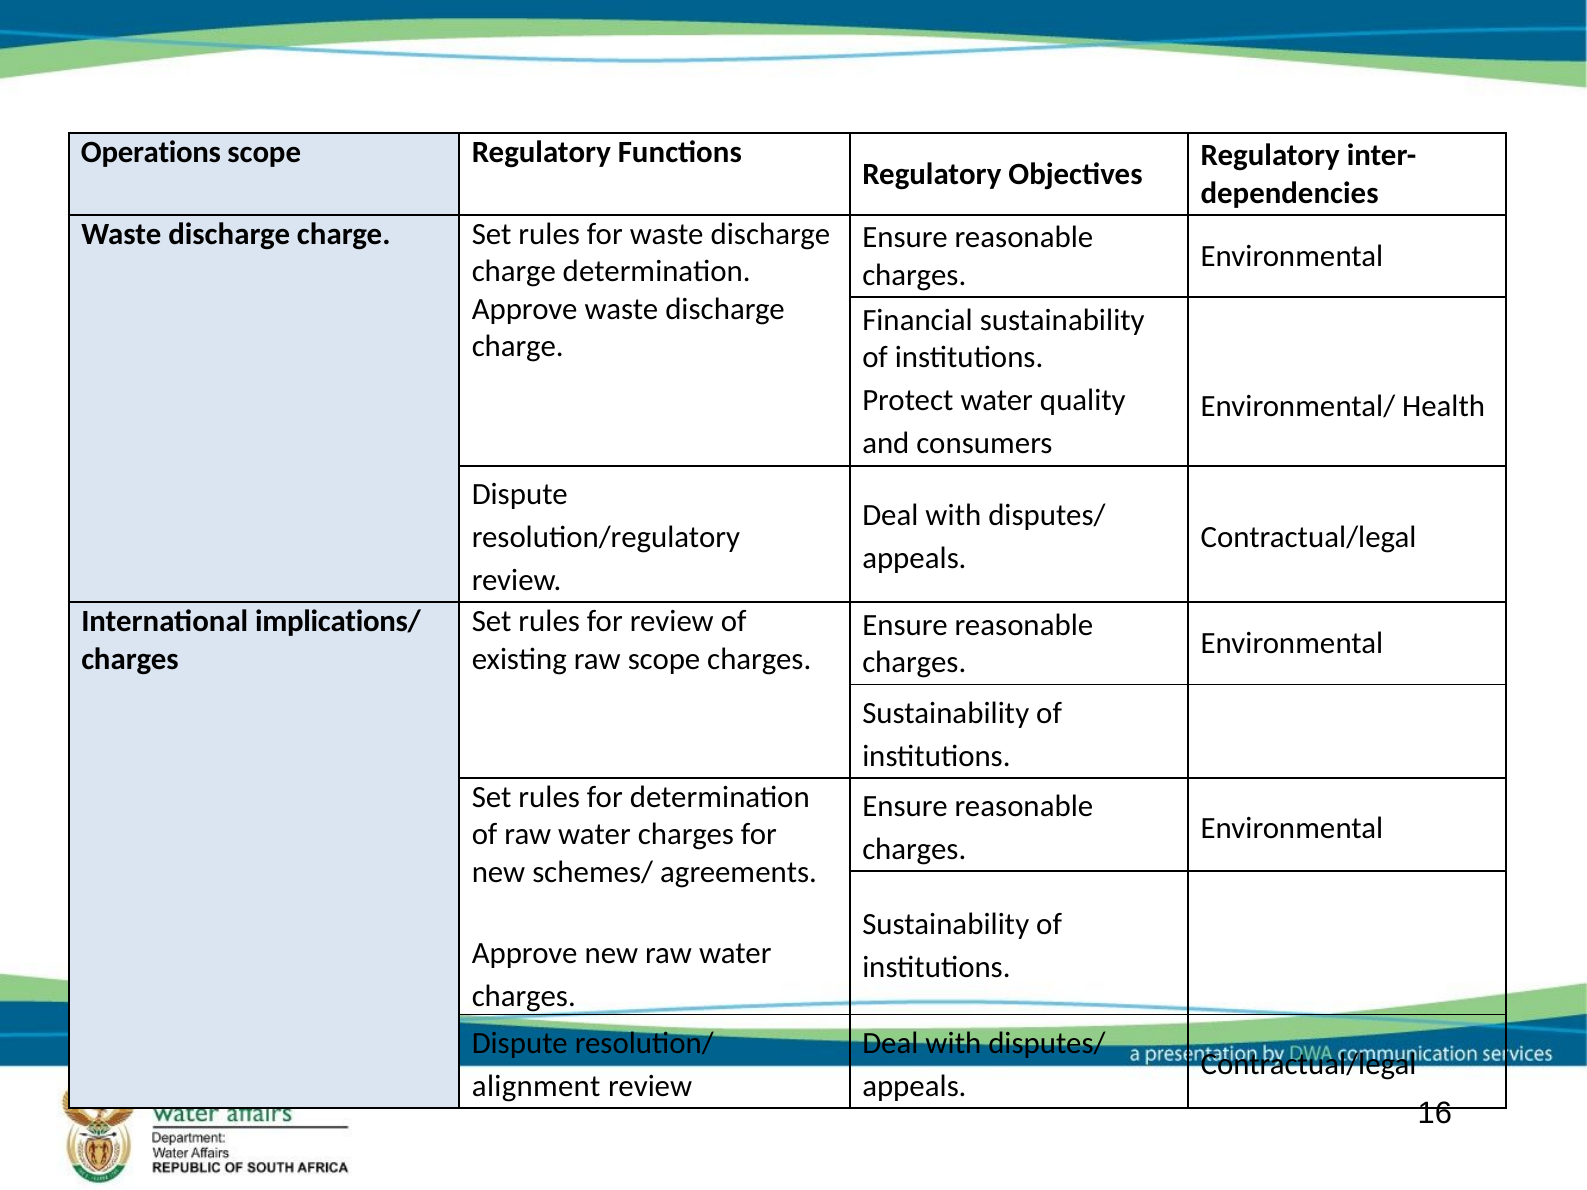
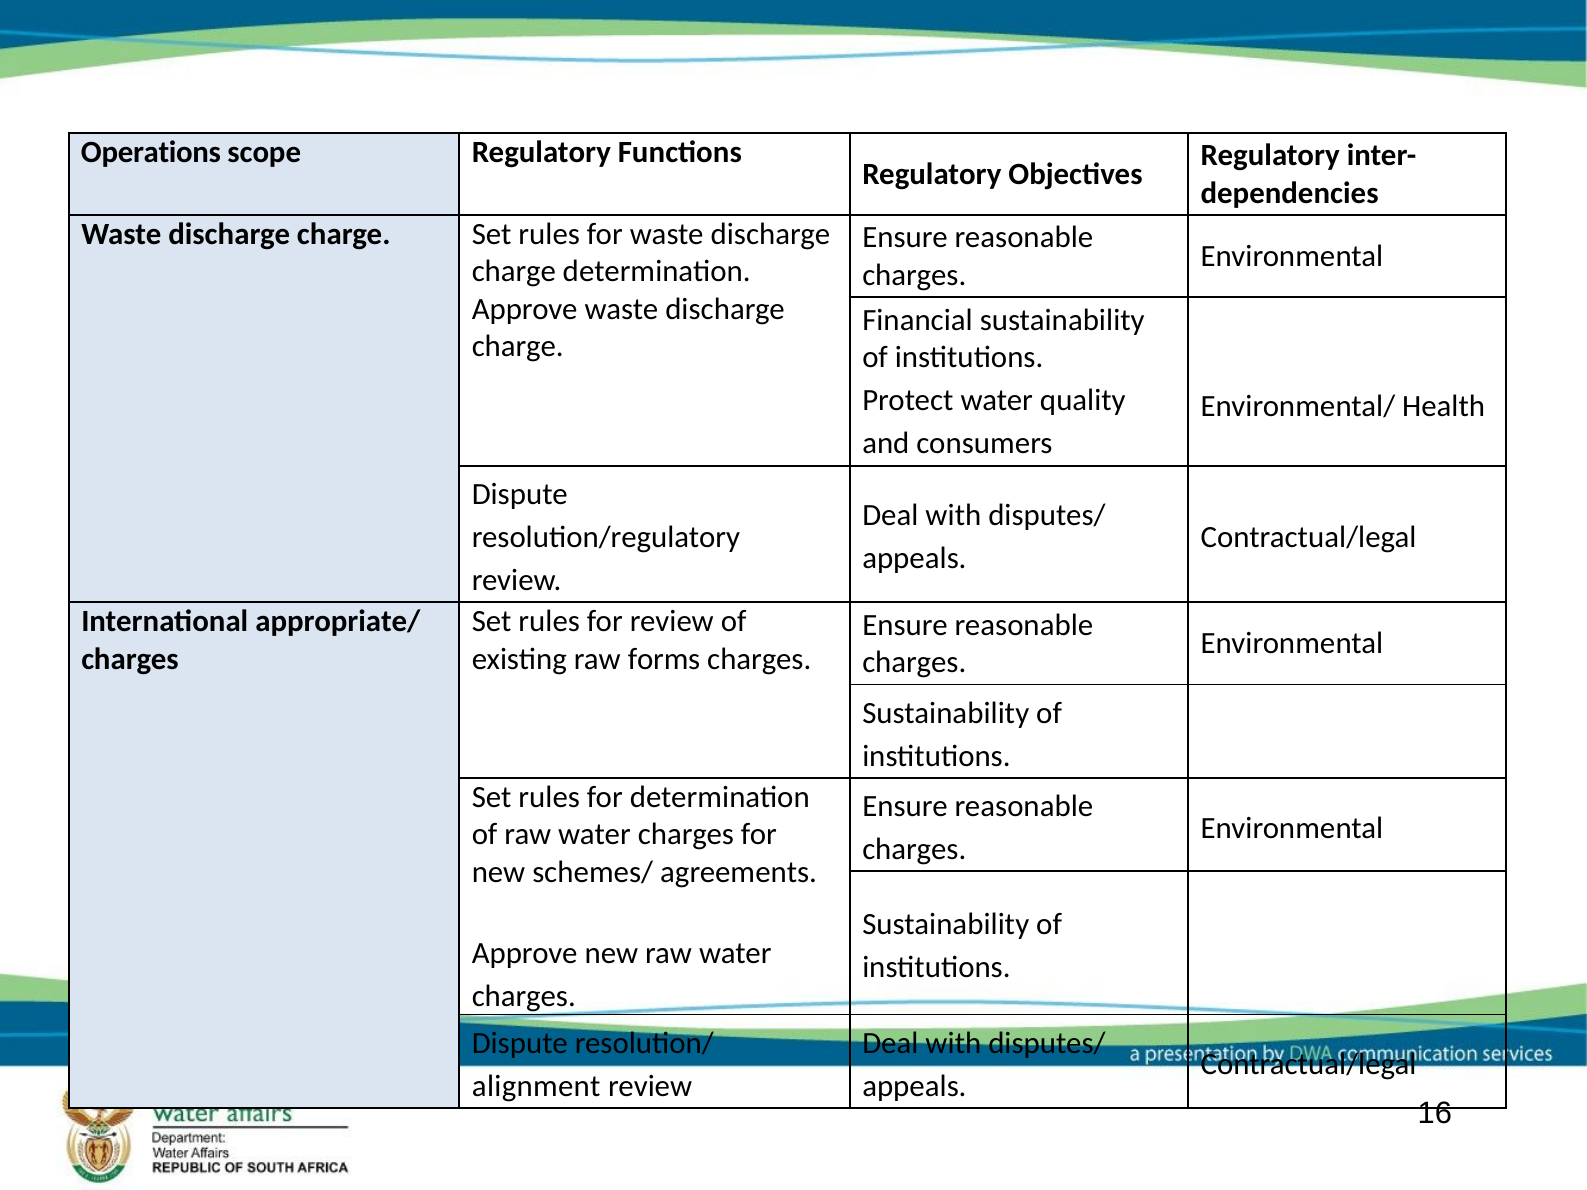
implications/: implications/ -> appropriate/
raw scope: scope -> forms
